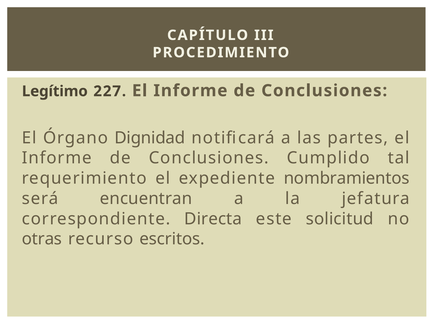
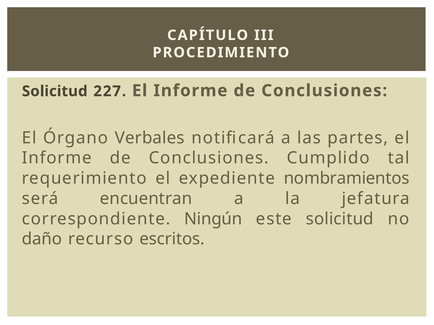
Legítimo at (55, 91): Legítimo -> Solicitud
Dignidad: Dignidad -> Verbales
Directa: Directa -> Ningún
otras: otras -> daño
